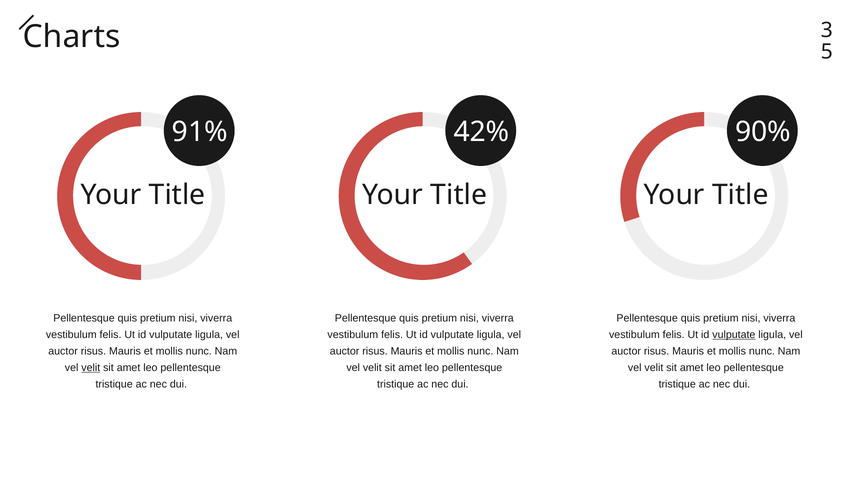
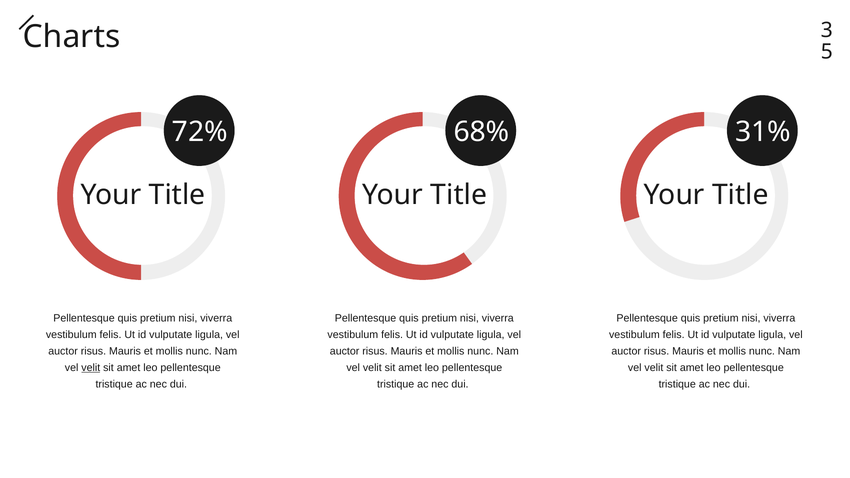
91%: 91% -> 72%
42%: 42% -> 68%
90%: 90% -> 31%
vulputate at (734, 335) underline: present -> none
